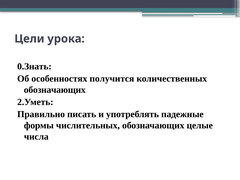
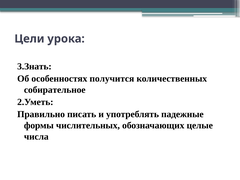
0.Знать: 0.Знать -> 3.Знать
обозначающих at (55, 90): обозначающих -> собирательное
